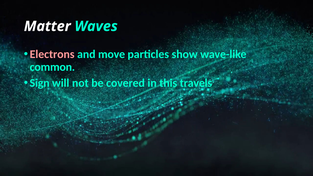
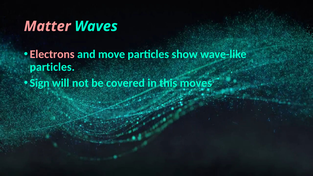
Matter colour: white -> pink
common at (52, 67): common -> particles
travels: travels -> moves
